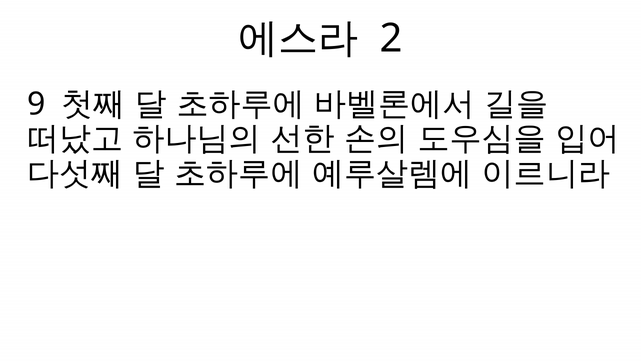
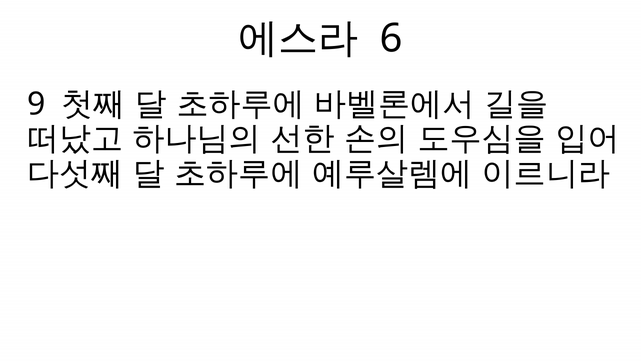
2: 2 -> 6
